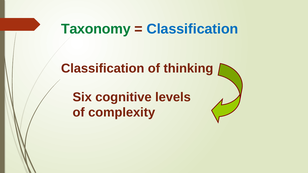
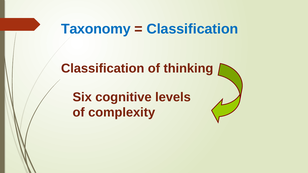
Taxonomy colour: green -> blue
